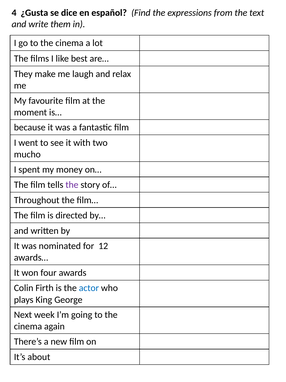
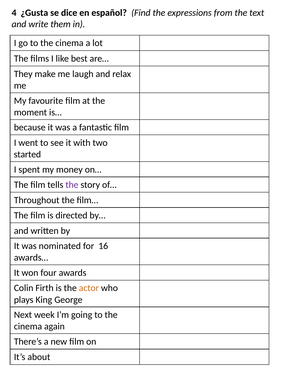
mucho: mucho -> started
12: 12 -> 16
actor colour: blue -> orange
